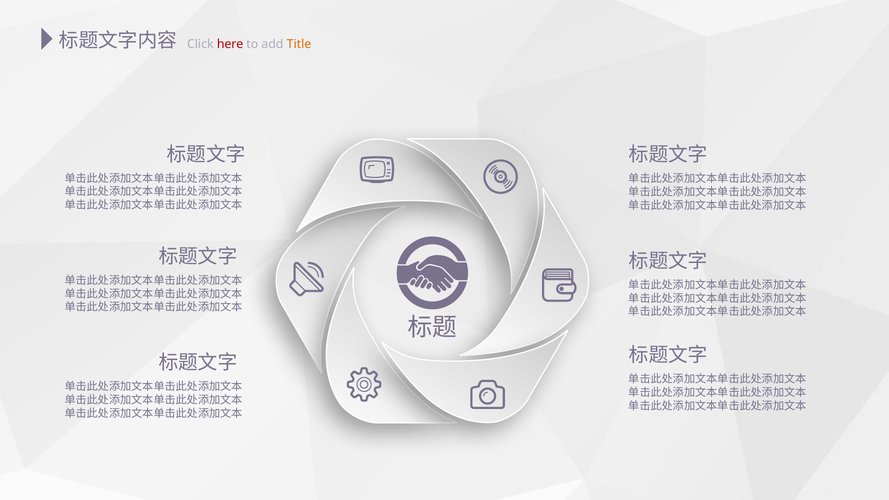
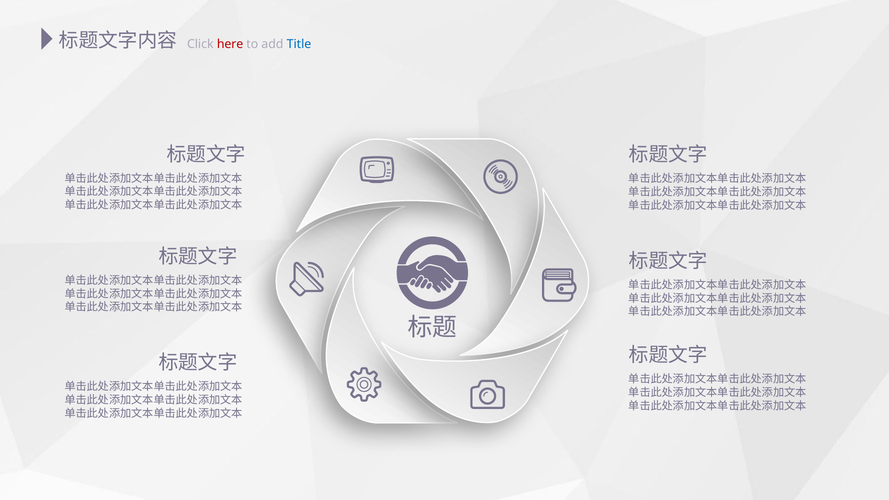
Title colour: orange -> blue
